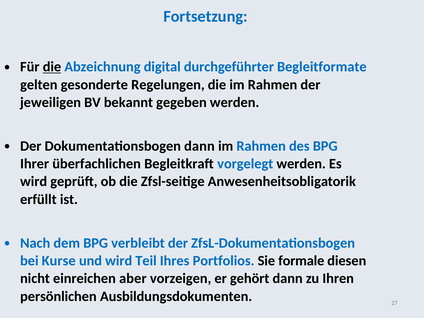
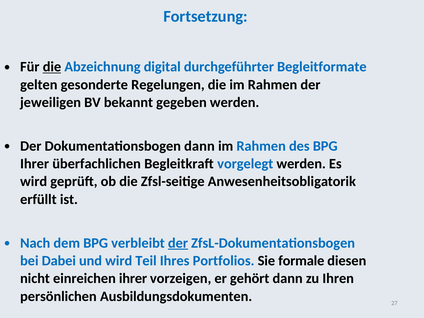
der at (178, 243) underline: none -> present
Kurse: Kurse -> Dabei
einreichen aber: aber -> ihrer
